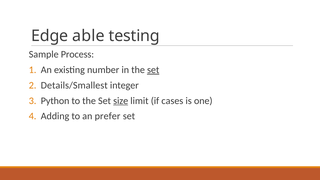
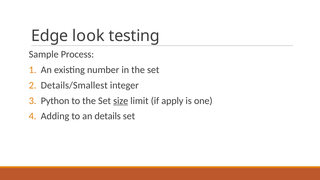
able: able -> look
set at (153, 70) underline: present -> none
cases: cases -> apply
prefer: prefer -> details
